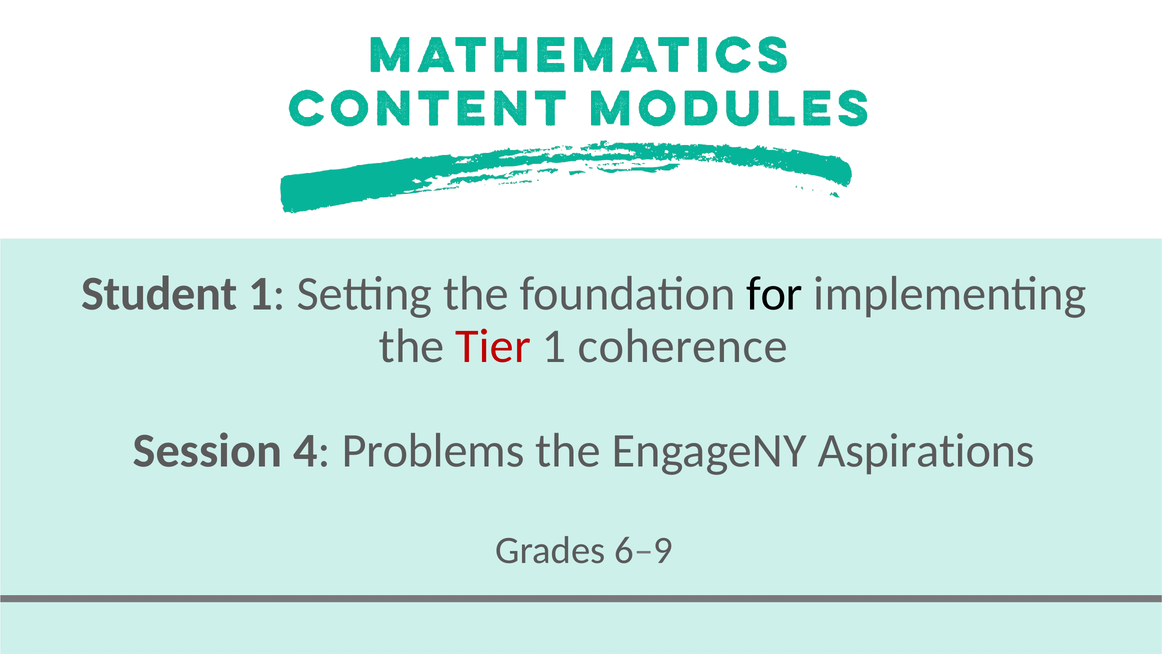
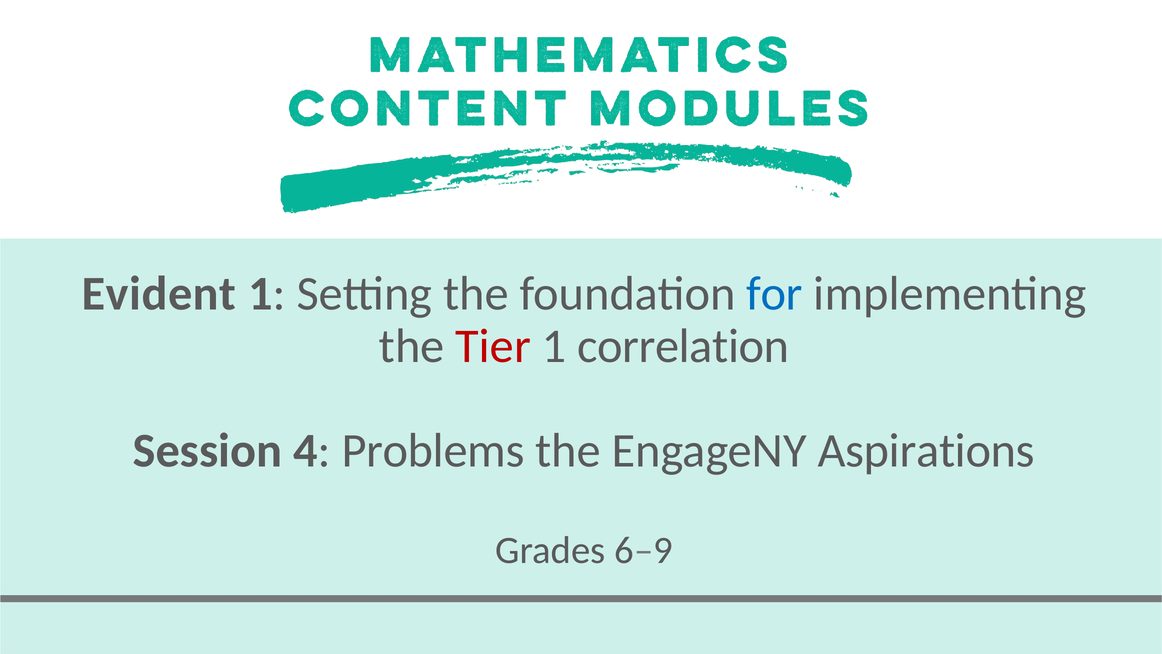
Student: Student -> Evident
for colour: black -> blue
coherence: coherence -> correlation
